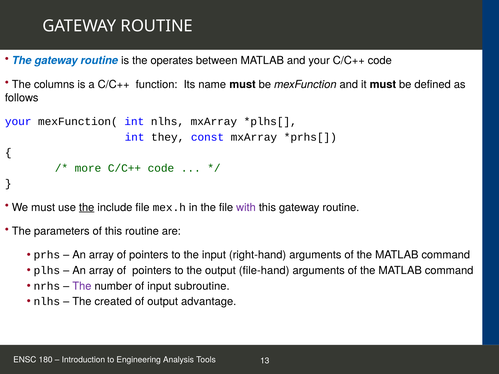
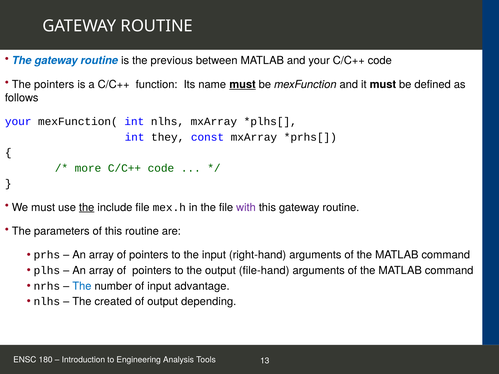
operates: operates -> previous
The columns: columns -> pointers
must at (243, 84) underline: none -> present
The at (82, 286) colour: purple -> blue
subroutine: subroutine -> advantage
advantage: advantage -> depending
